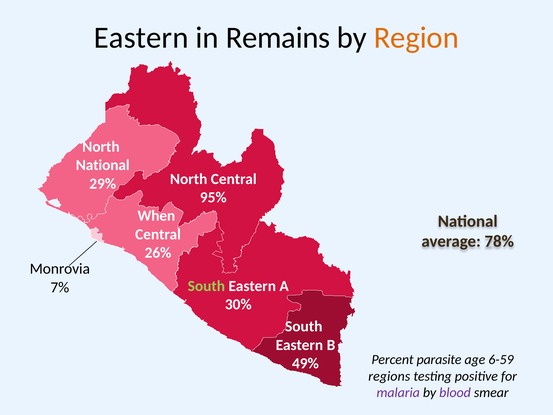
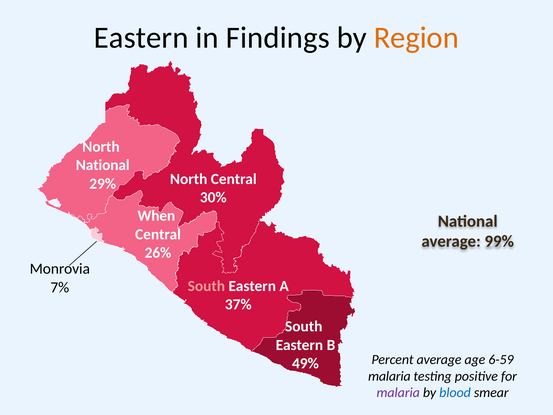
Remains: Remains -> Findings
95%: 95% -> 30%
78%: 78% -> 99%
South at (206, 286) colour: light green -> pink
30%: 30% -> 37%
Percent parasite: parasite -> average
regions at (389, 376): regions -> malaria
blood colour: purple -> blue
